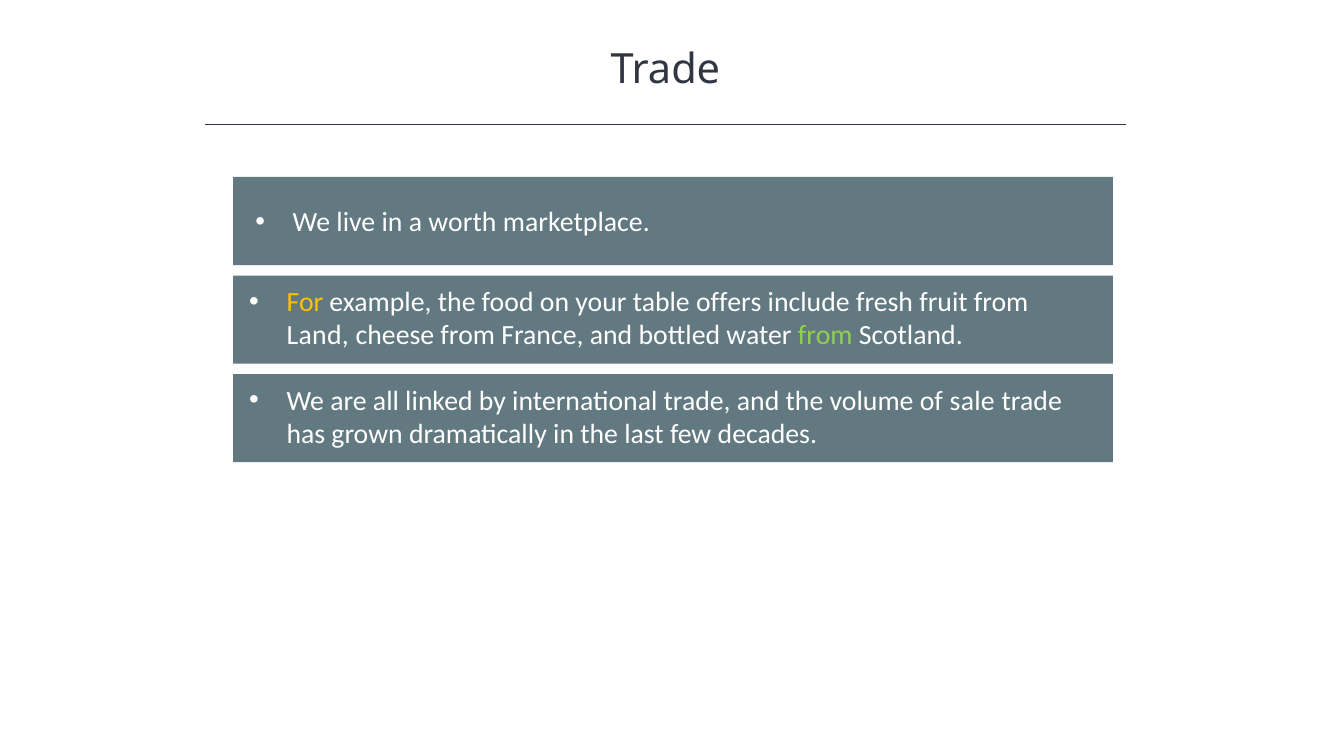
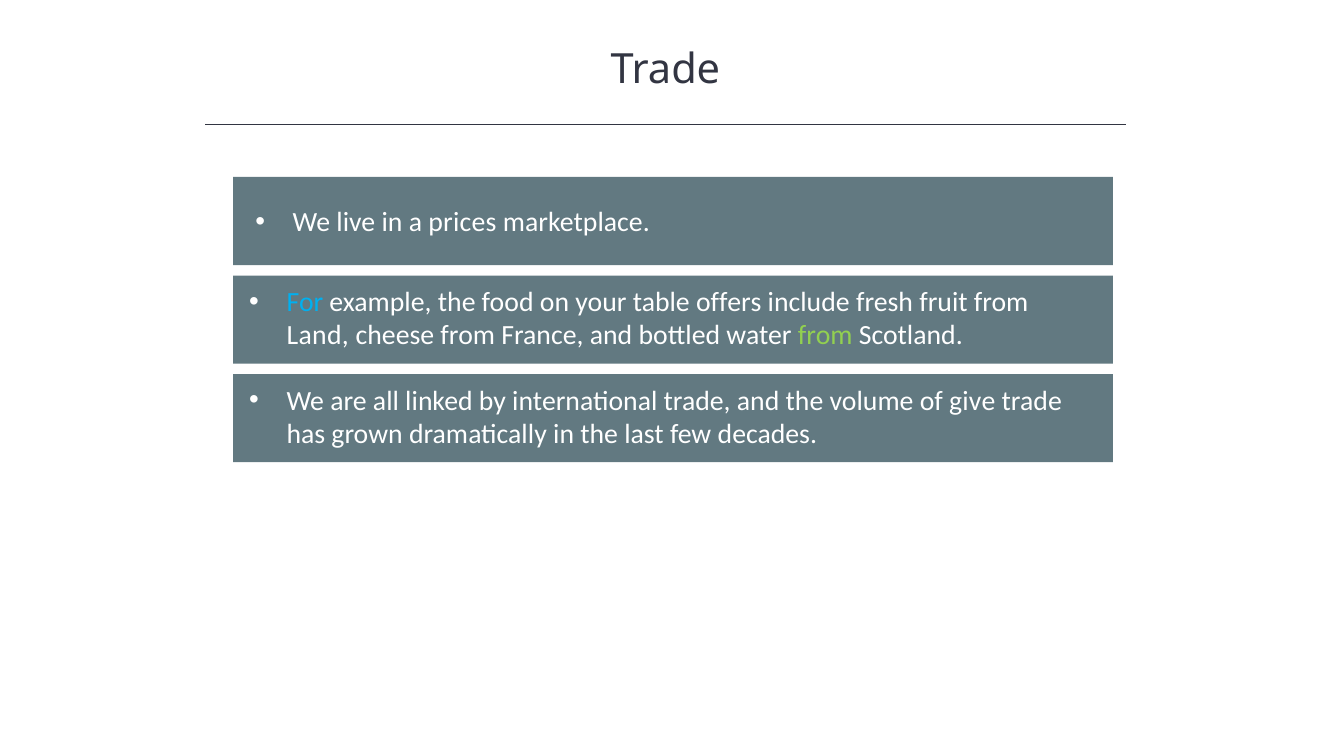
worth: worth -> prices
For colour: yellow -> light blue
sale: sale -> give
